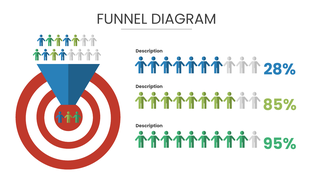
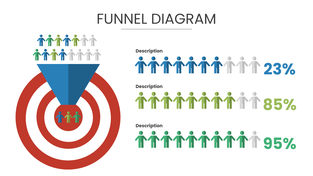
28%: 28% -> 23%
